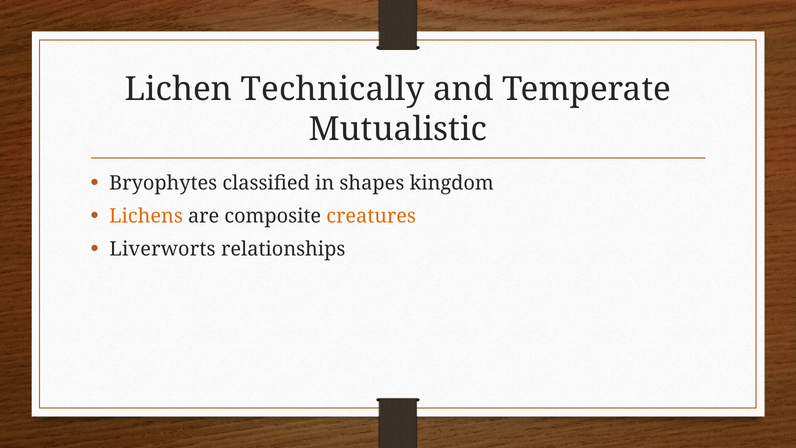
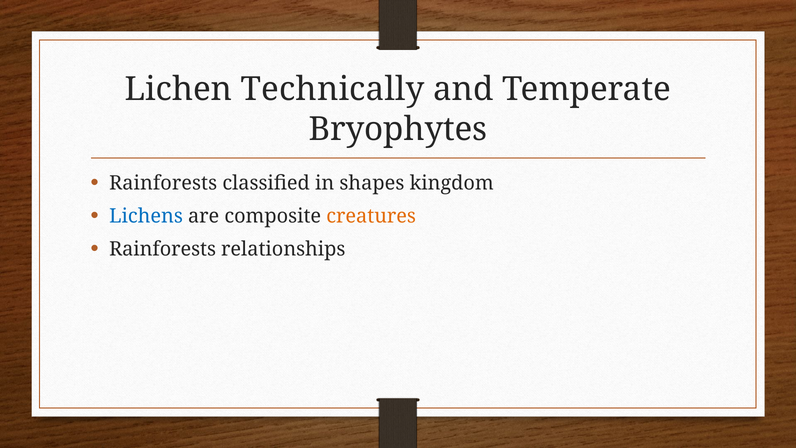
Mutualistic: Mutualistic -> Bryophytes
Bryophytes at (163, 183): Bryophytes -> Rainforests
Lichens colour: orange -> blue
Liverworts at (163, 249): Liverworts -> Rainforests
